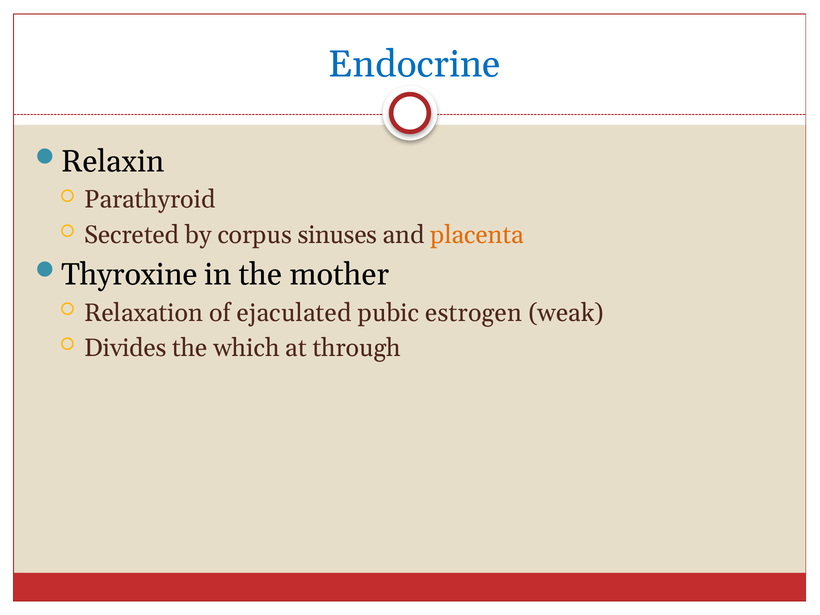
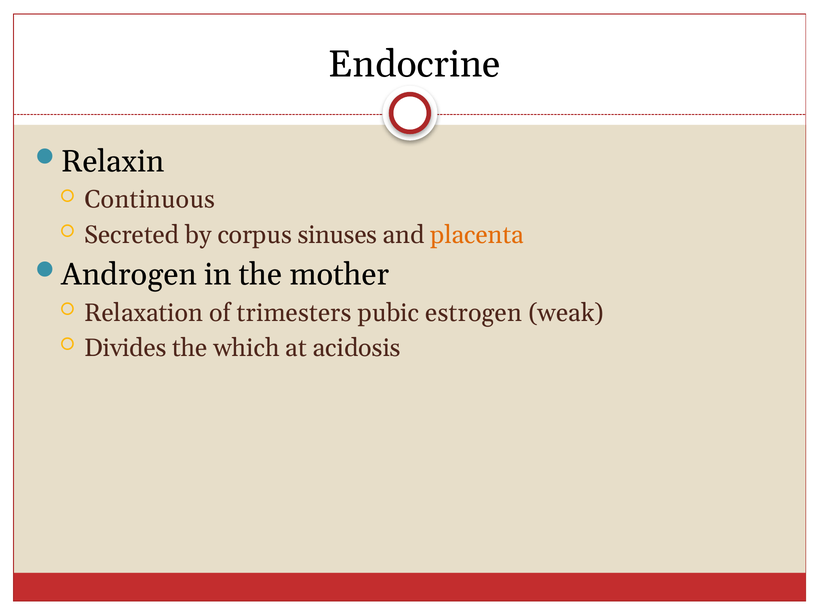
Endocrine colour: blue -> black
Parathyroid: Parathyroid -> Continuous
Thyroxine: Thyroxine -> Androgen
ejaculated: ejaculated -> trimesters
through: through -> acidosis
